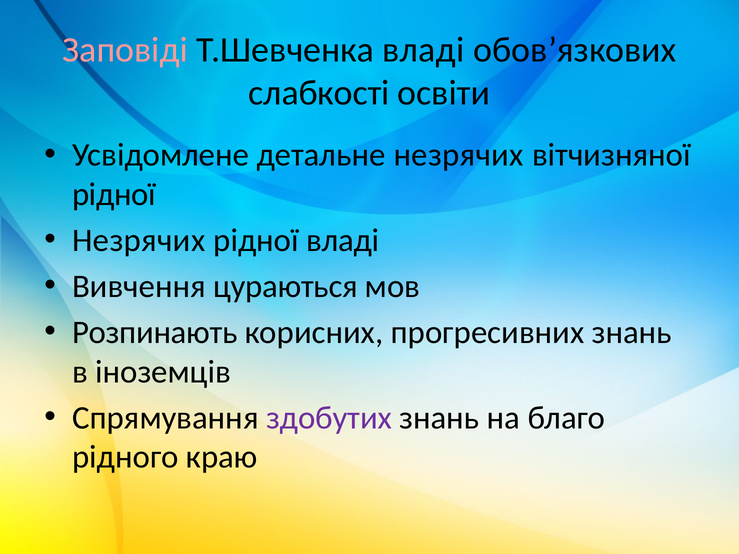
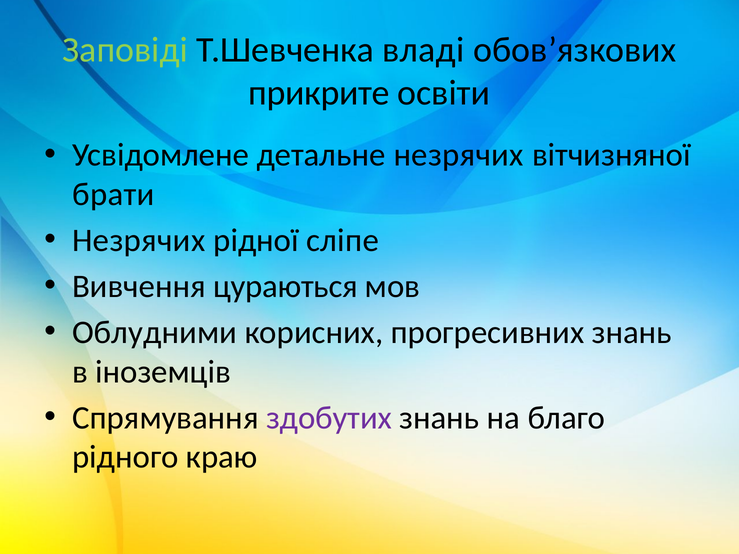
Заповіді colour: pink -> light green
слабкості: слабкості -> прикрите
рідної at (114, 194): рідної -> брати
рідної владі: владі -> сліпе
Розпинають: Розпинають -> Облудними
